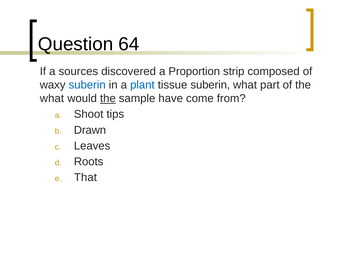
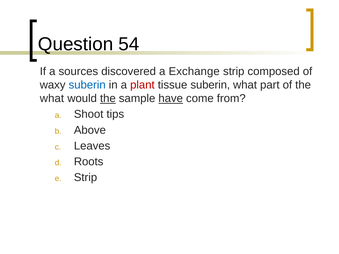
64: 64 -> 54
Proportion: Proportion -> Exchange
plant colour: blue -> red
have underline: none -> present
Drawn: Drawn -> Above
That at (85, 178): That -> Strip
